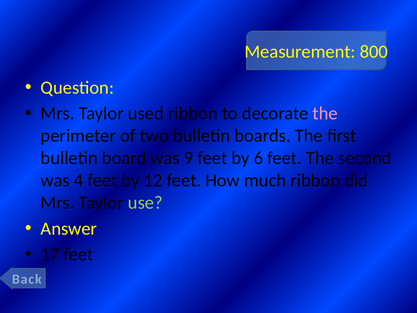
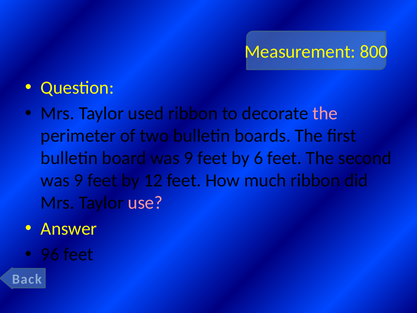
4 at (79, 180): 4 -> 9
use colour: light green -> pink
17: 17 -> 96
